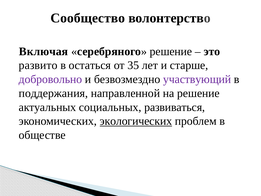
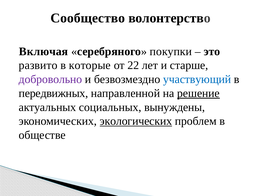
серебряного решение: решение -> покупки
остаться: остаться -> которые
35: 35 -> 22
участвующий colour: purple -> blue
поддержания: поддержания -> передвижных
решение at (198, 93) underline: none -> present
развиваться: развиваться -> вынуждены
